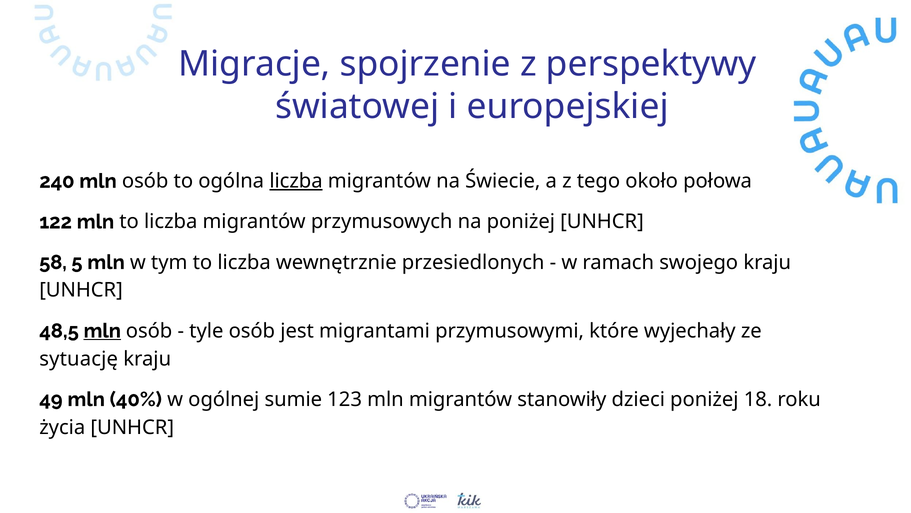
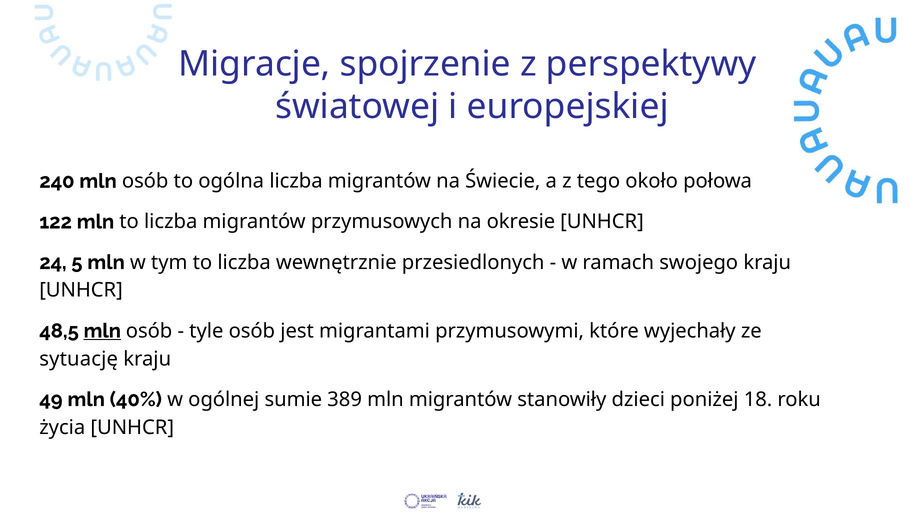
liczba at (296, 181) underline: present -> none
na poniżej: poniżej -> okresie
58: 58 -> 24
123: 123 -> 389
